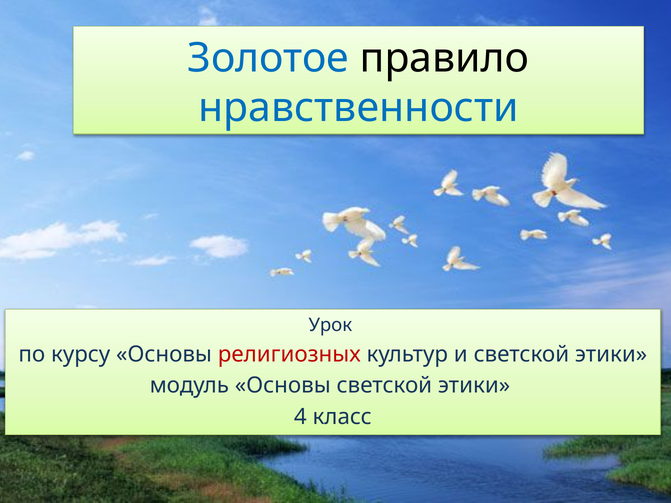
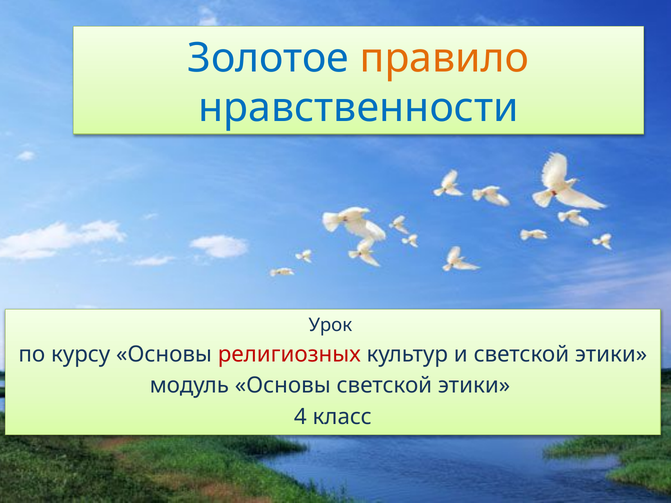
правило colour: black -> orange
